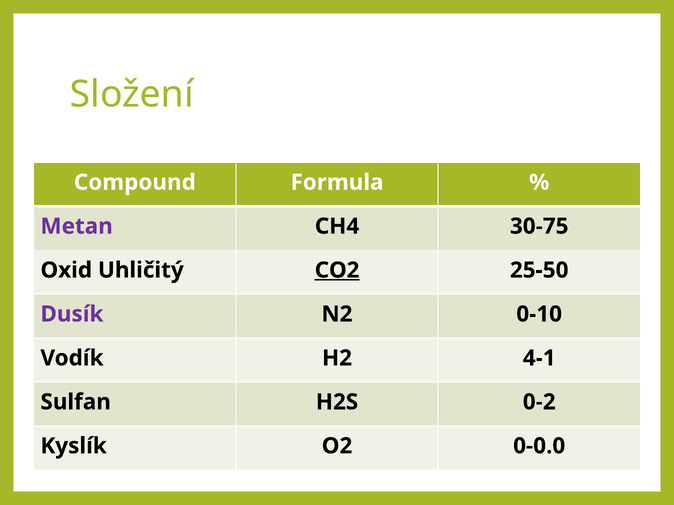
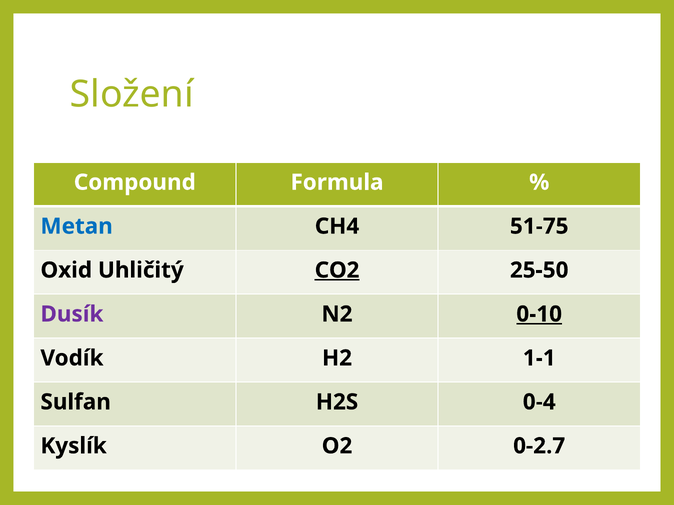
Metan colour: purple -> blue
30-75: 30-75 -> 51-75
0-10 underline: none -> present
4-1: 4-1 -> 1-1
0-2: 0-2 -> 0-4
0-0.0: 0-0.0 -> 0-2.7
